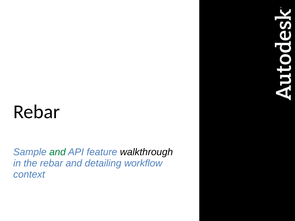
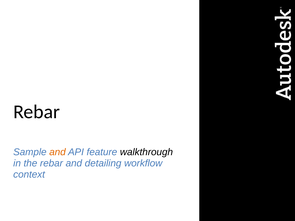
and at (57, 152) colour: green -> orange
